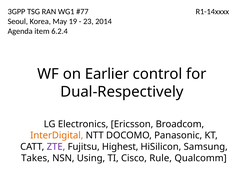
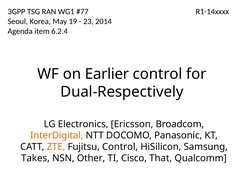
ZTE colour: purple -> orange
Fujitsu Highest: Highest -> Control
Using: Using -> Other
Rule: Rule -> That
